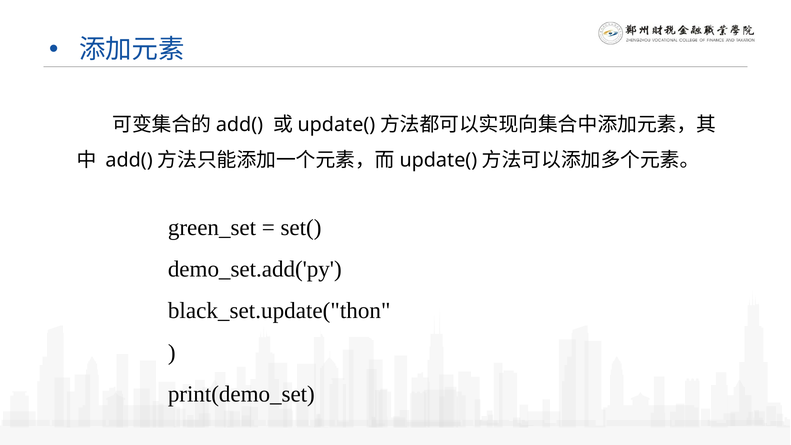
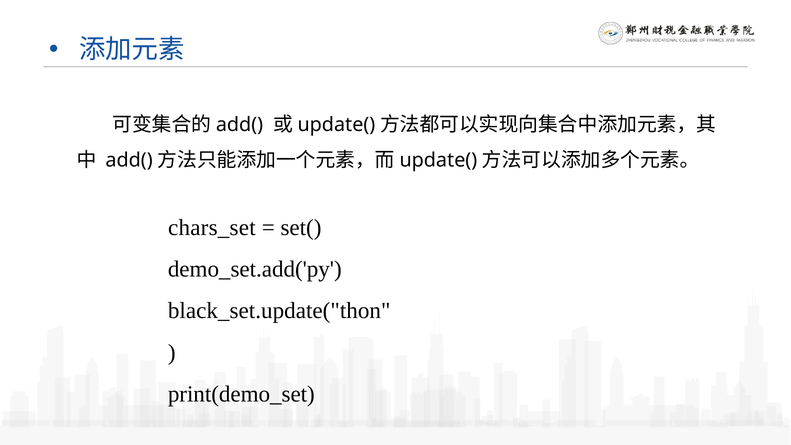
green_set: green_set -> chars_set
